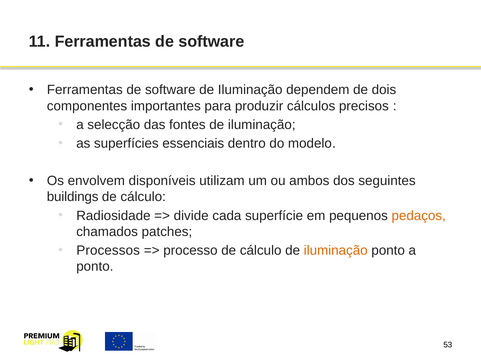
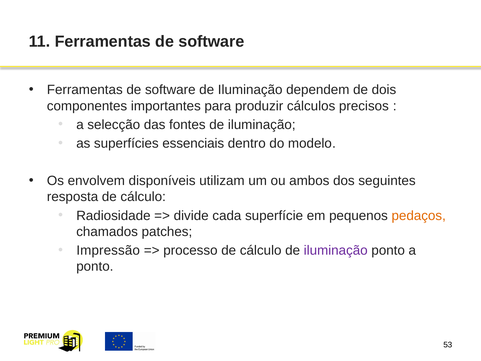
buildings: buildings -> resposta
Processos: Processos -> Impressão
iluminação at (336, 250) colour: orange -> purple
